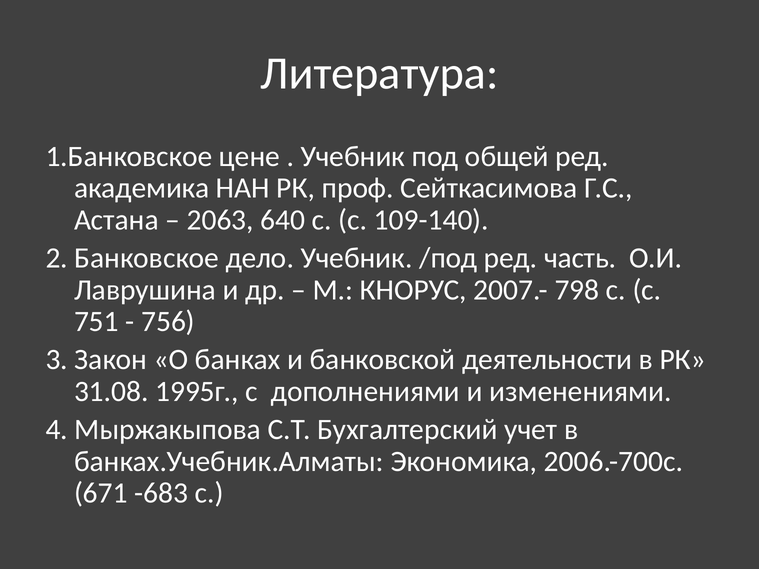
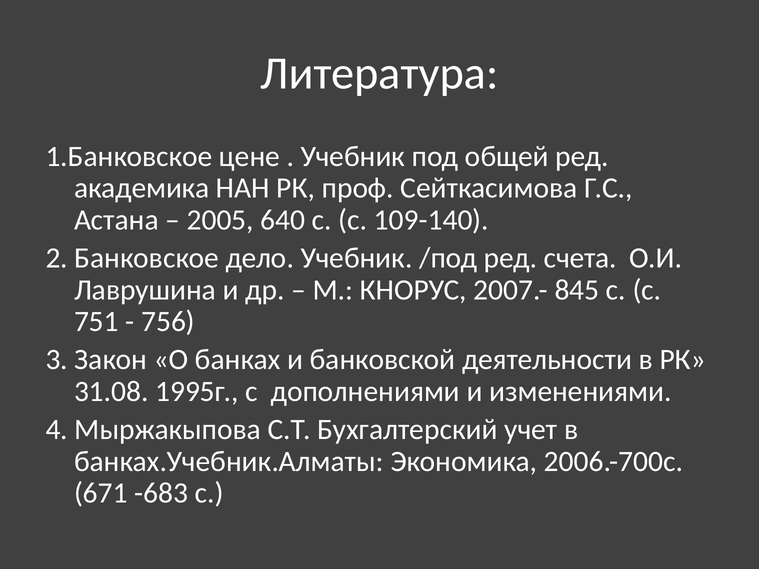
2063: 2063 -> 2005
часть: часть -> счета
798: 798 -> 845
